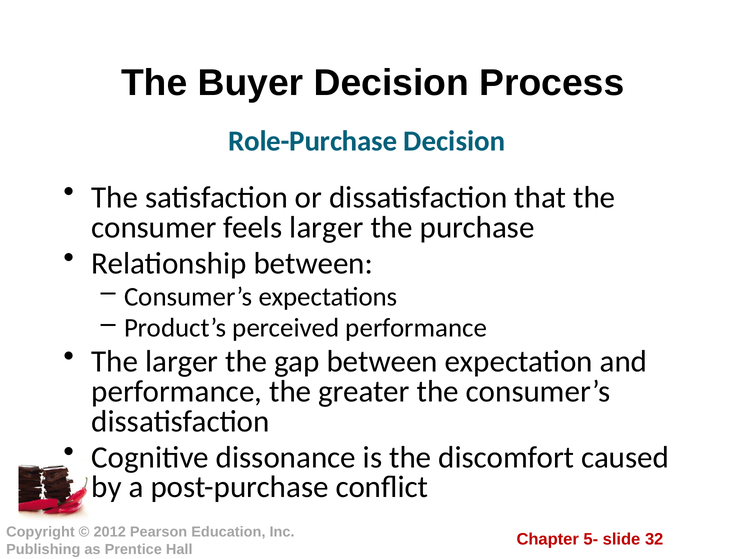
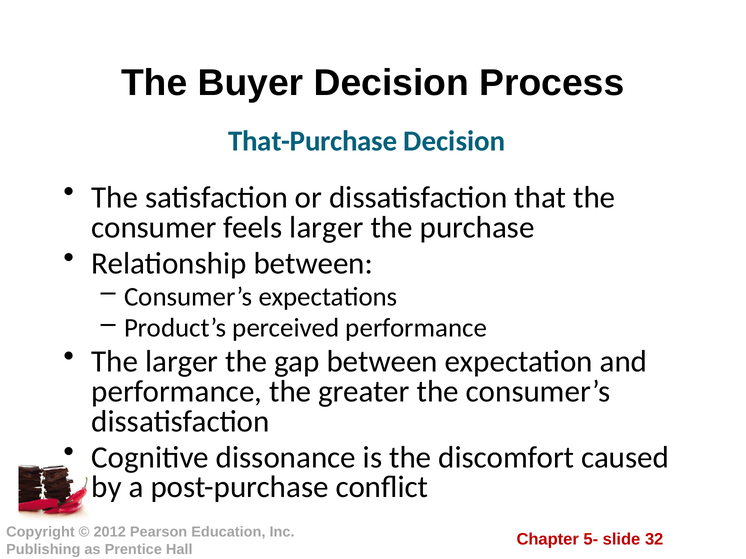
Role-Purchase: Role-Purchase -> That-Purchase
